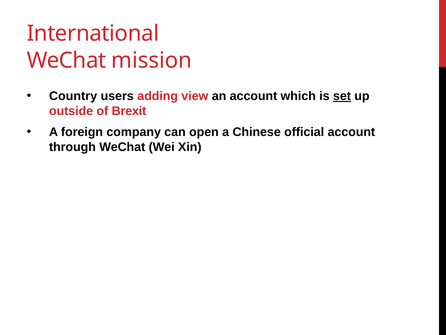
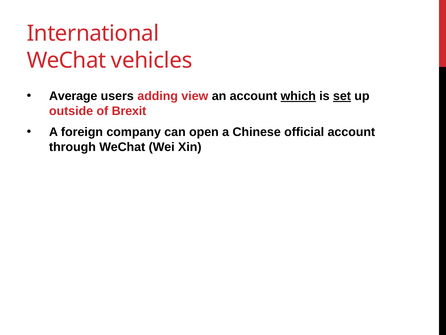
mission: mission -> vehicles
Country: Country -> Average
which underline: none -> present
